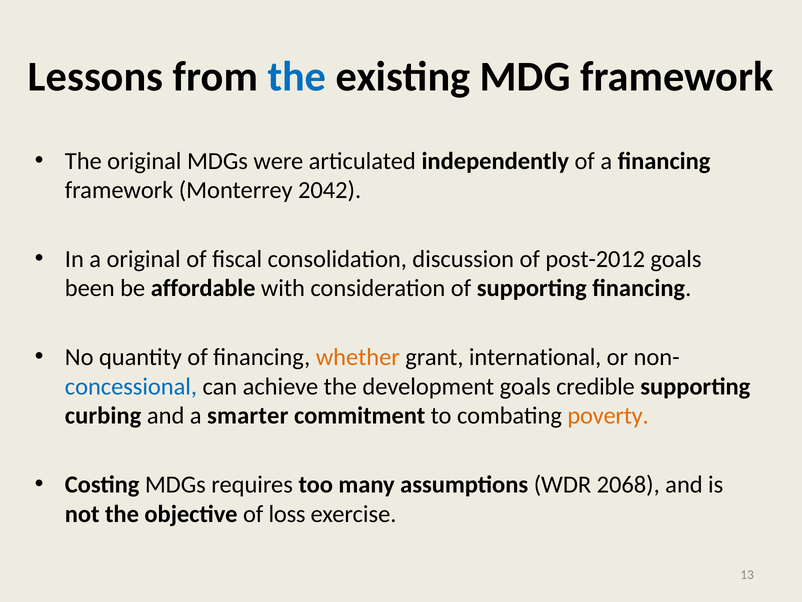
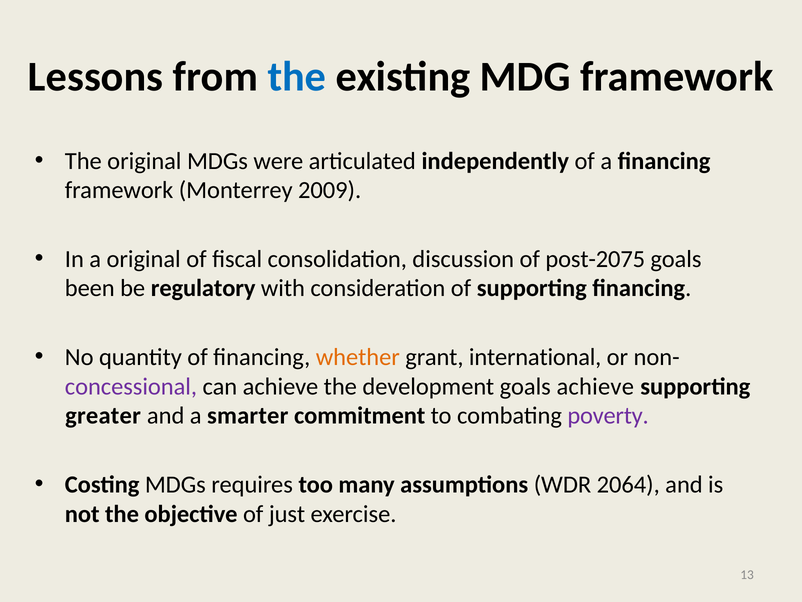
2042: 2042 -> 2009
post-2012: post-2012 -> post-2075
affordable: affordable -> regulatory
concessional colour: blue -> purple
goals credible: credible -> achieve
curbing: curbing -> greater
poverty colour: orange -> purple
2068: 2068 -> 2064
loss: loss -> just
